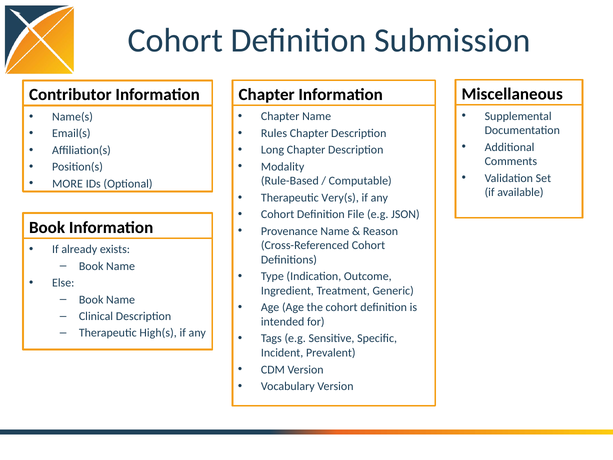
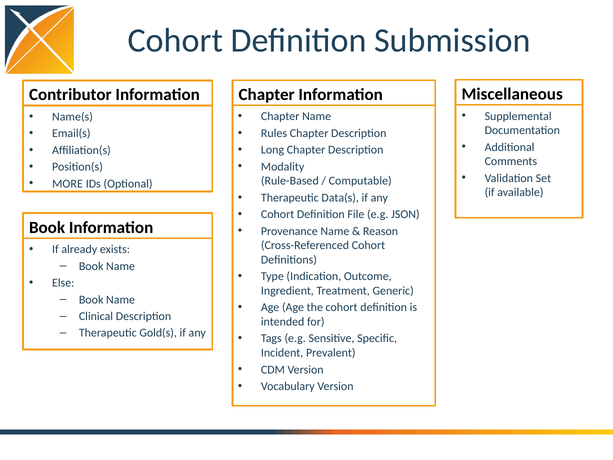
Very(s: Very(s -> Data(s
High(s: High(s -> Gold(s
